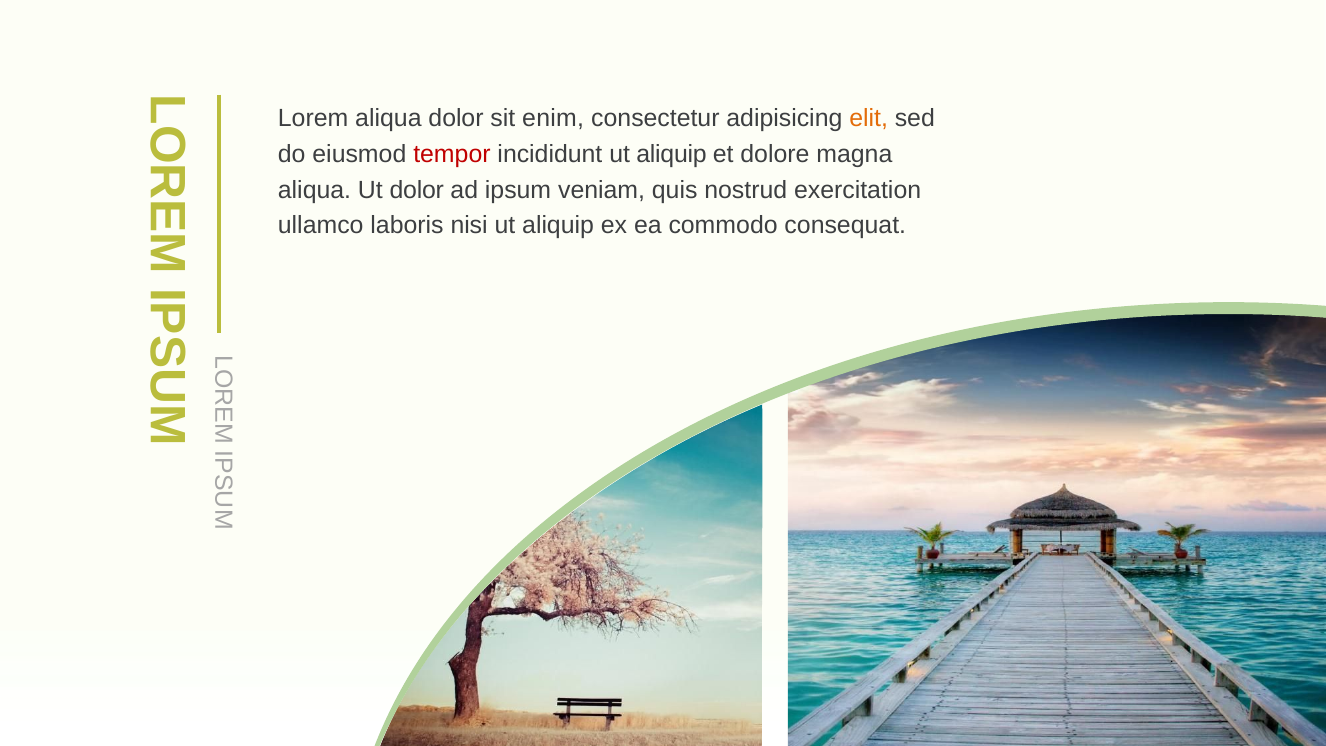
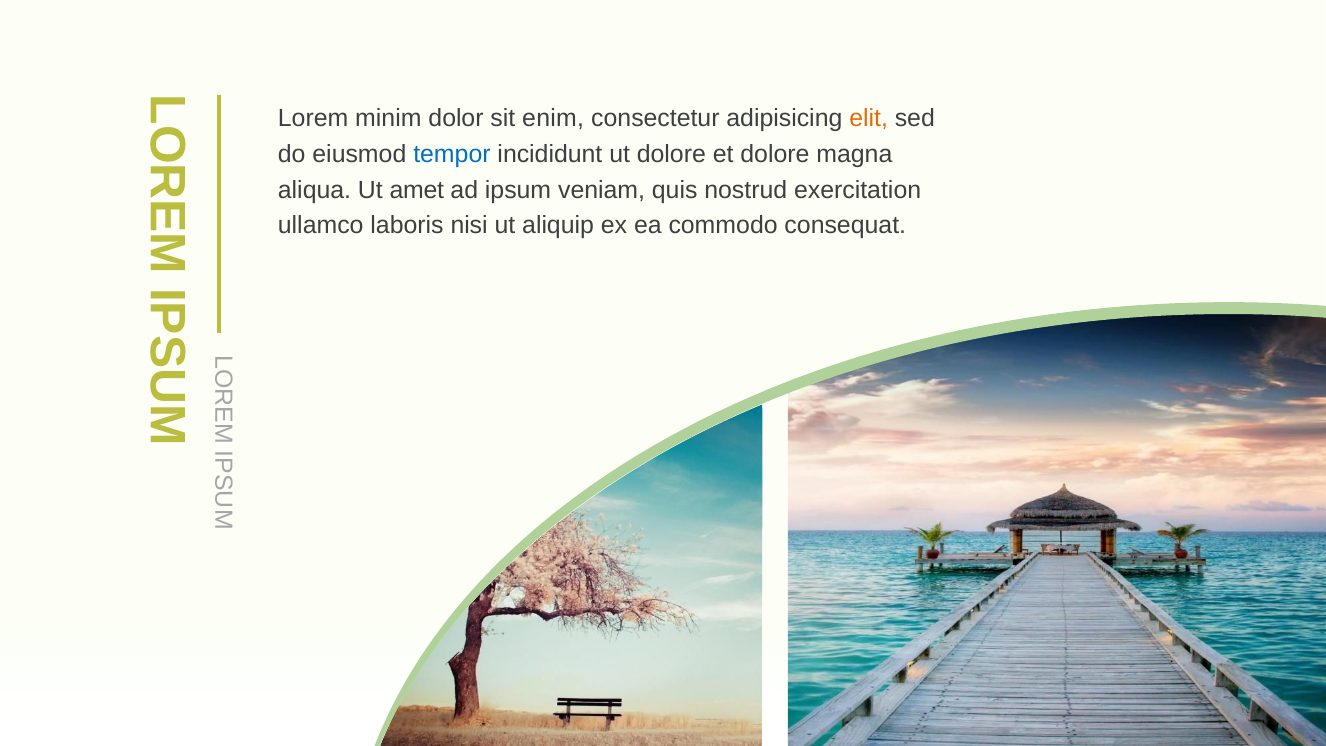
Lorem aliqua: aliqua -> minim
tempor colour: red -> blue
incididunt ut aliquip: aliquip -> dolore
Ut dolor: dolor -> amet
